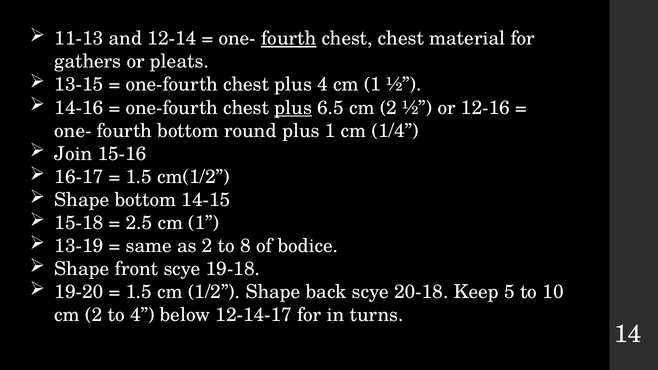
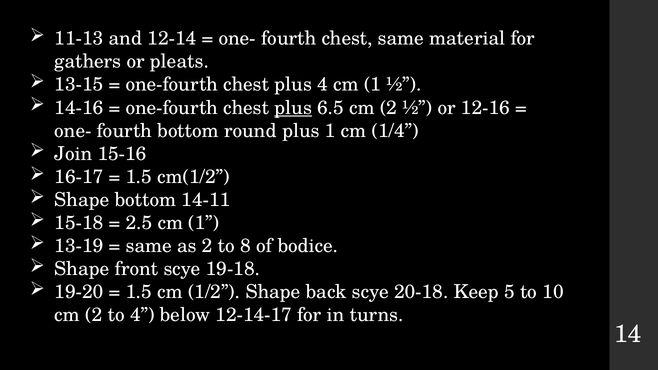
fourth at (289, 39) underline: present -> none
chest chest: chest -> same
14-15: 14-15 -> 14-11
